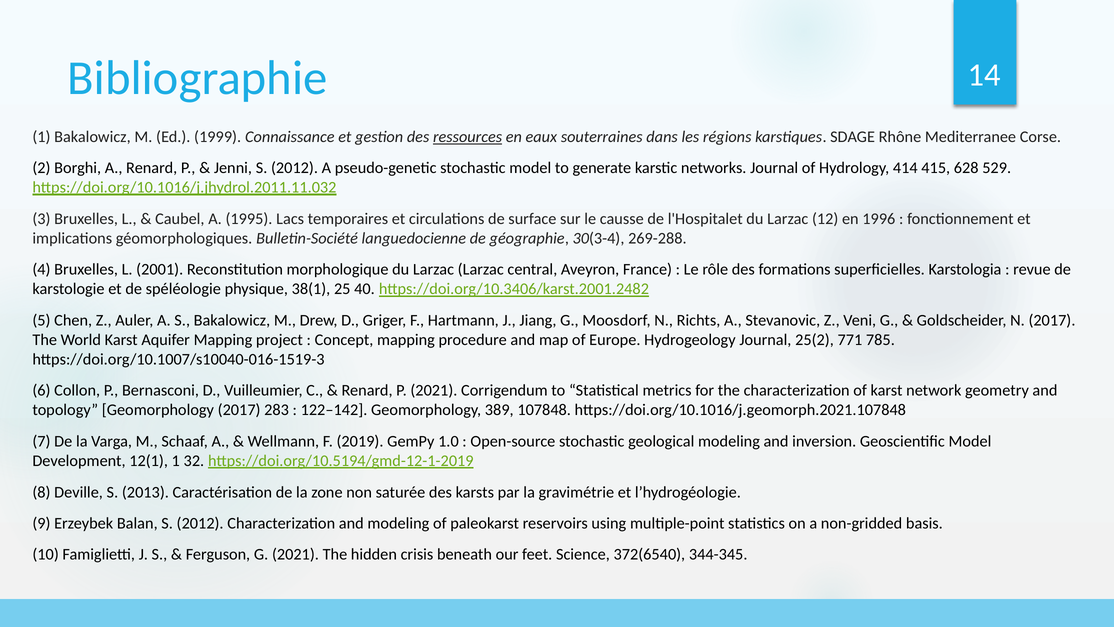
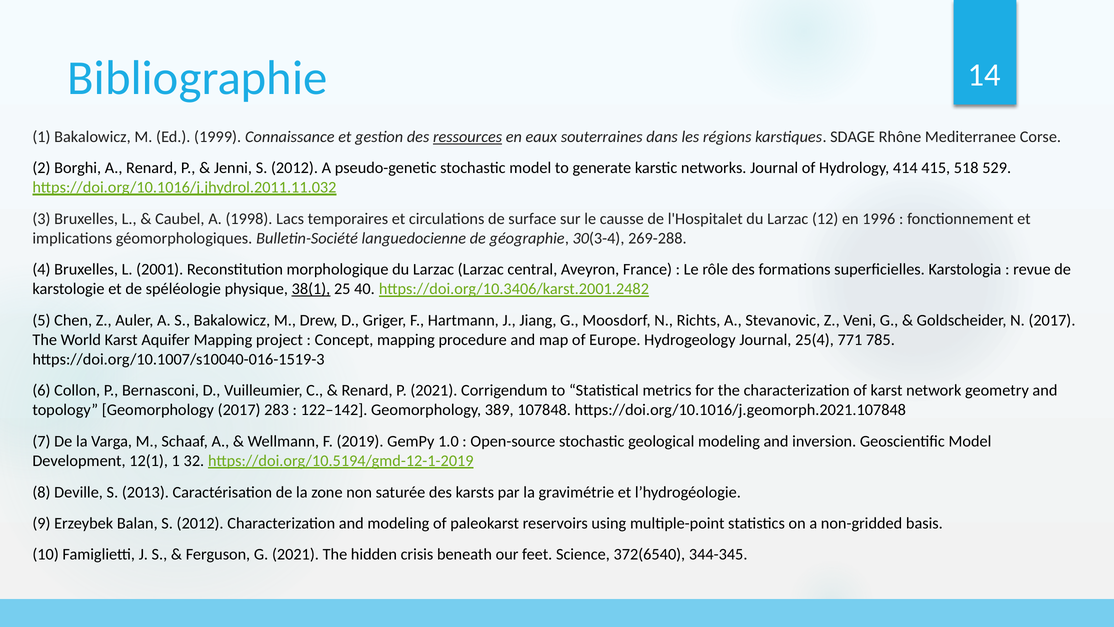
628: 628 -> 518
1995: 1995 -> 1998
38(1 underline: none -> present
25(2: 25(2 -> 25(4
